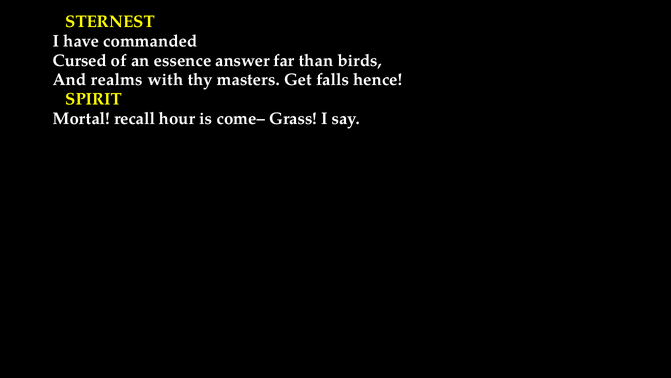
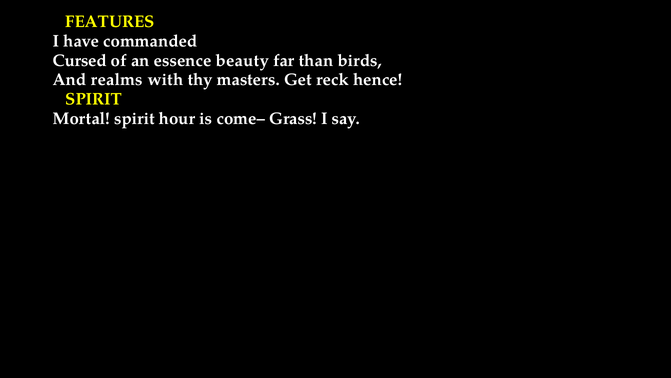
STERNEST: STERNEST -> FEATURES
answer: answer -> beauty
falls: falls -> reck
Mortal recall: recall -> spirit
